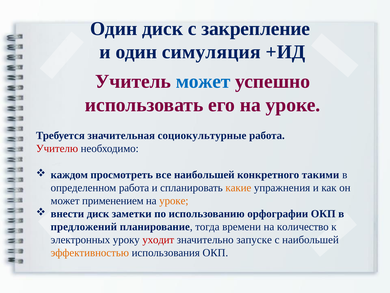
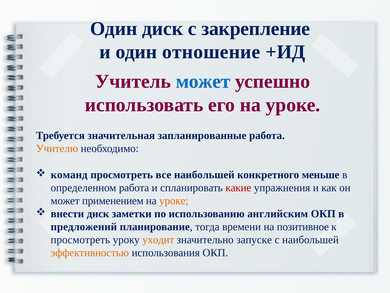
симуляция: симуляция -> отношение
социокультурные: социокультурные -> запланированные
Учителю colour: red -> orange
каждом: каждом -> команд
такими: такими -> меньше
какие colour: orange -> red
орфографии: орфографии -> английским
количество: количество -> позитивное
электронных at (80, 239): электронных -> просмотреть
уходит colour: red -> orange
